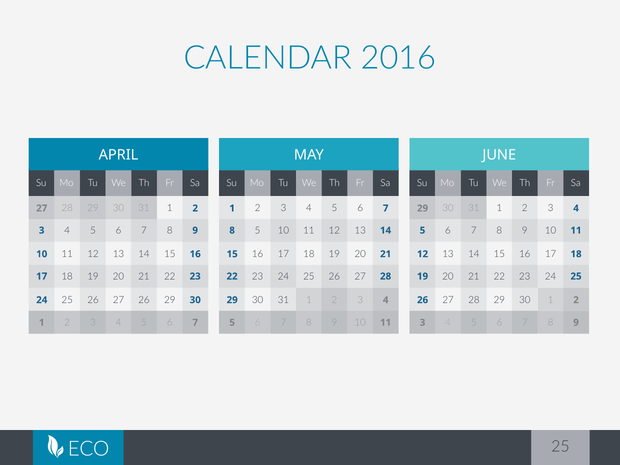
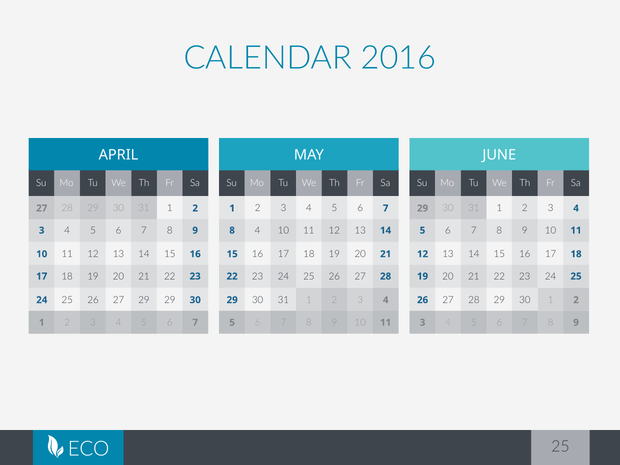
8 5: 5 -> 4
27 26: 26 -> 29
